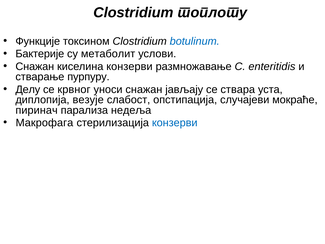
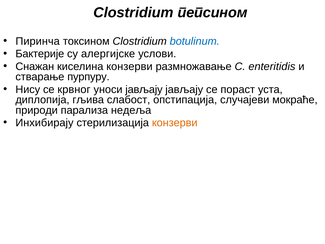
топлоту: топлоту -> пепсином
Функције: Функције -> Пиринча
метаболит: метаболит -> алергијске
Делу: Делу -> Нису
уноси снажан: снажан -> јављају
ствара: ствара -> пораст
везује: везује -> гљива
пиринач: пиринач -> природи
Макрофага: Макрофага -> Инхибирају
конзерви at (175, 123) colour: blue -> orange
